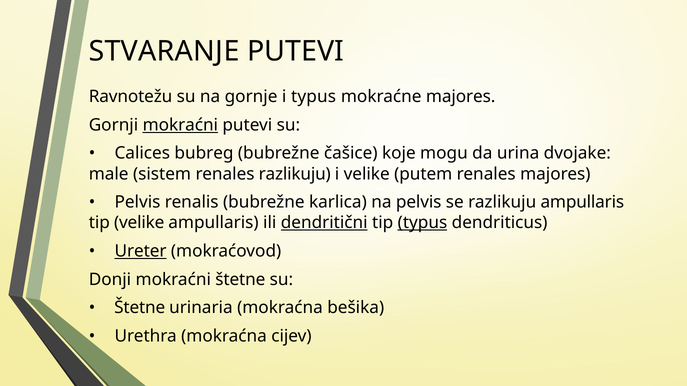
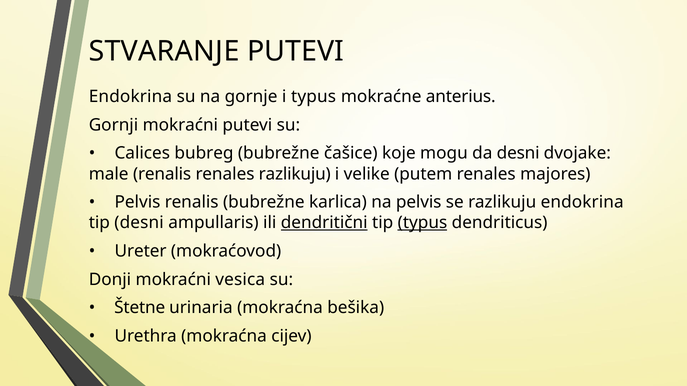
Ravnotežu at (131, 97): Ravnotežu -> Endokrina
mokraćne majores: majores -> anterius
mokraćni at (180, 125) underline: present -> none
da urina: urina -> desni
male sistem: sistem -> renalis
razlikuju ampullaris: ampullaris -> endokrina
tip velike: velike -> desni
Ureter underline: present -> none
mokraćni štetne: štetne -> vesica
